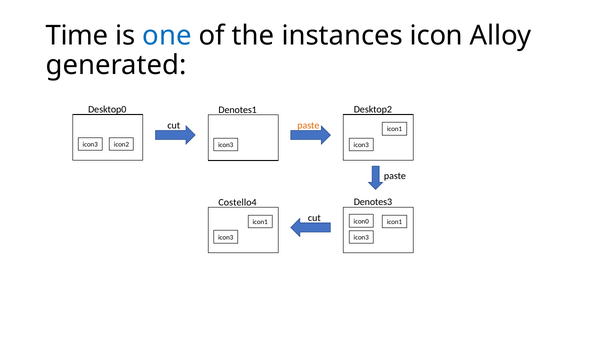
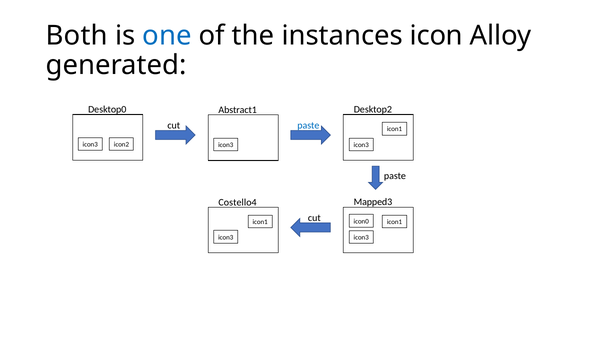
Time: Time -> Both
Denotes1: Denotes1 -> Abstract1
paste at (308, 126) colour: orange -> blue
Denotes3: Denotes3 -> Mapped3
